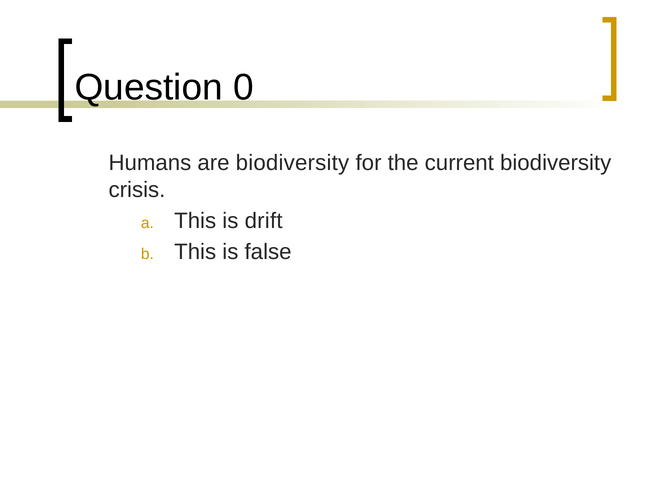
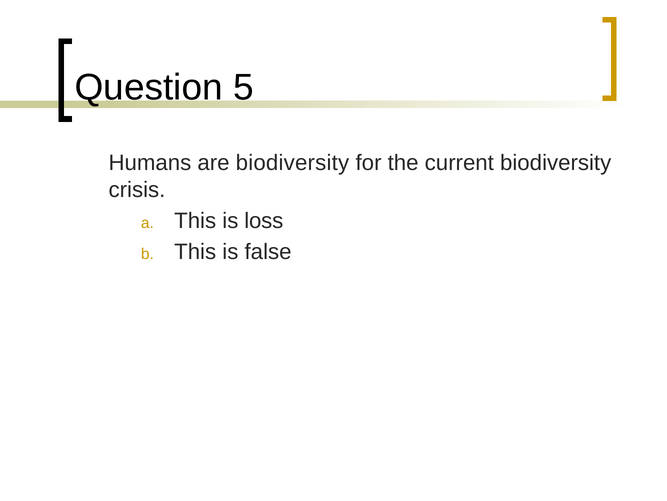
0: 0 -> 5
drift: drift -> loss
